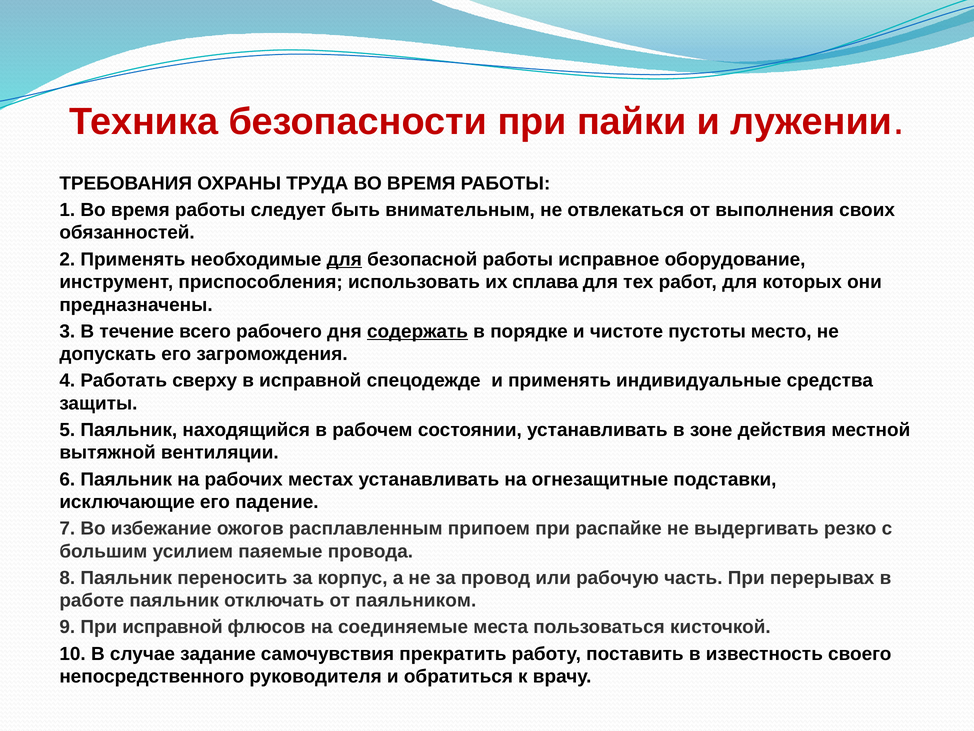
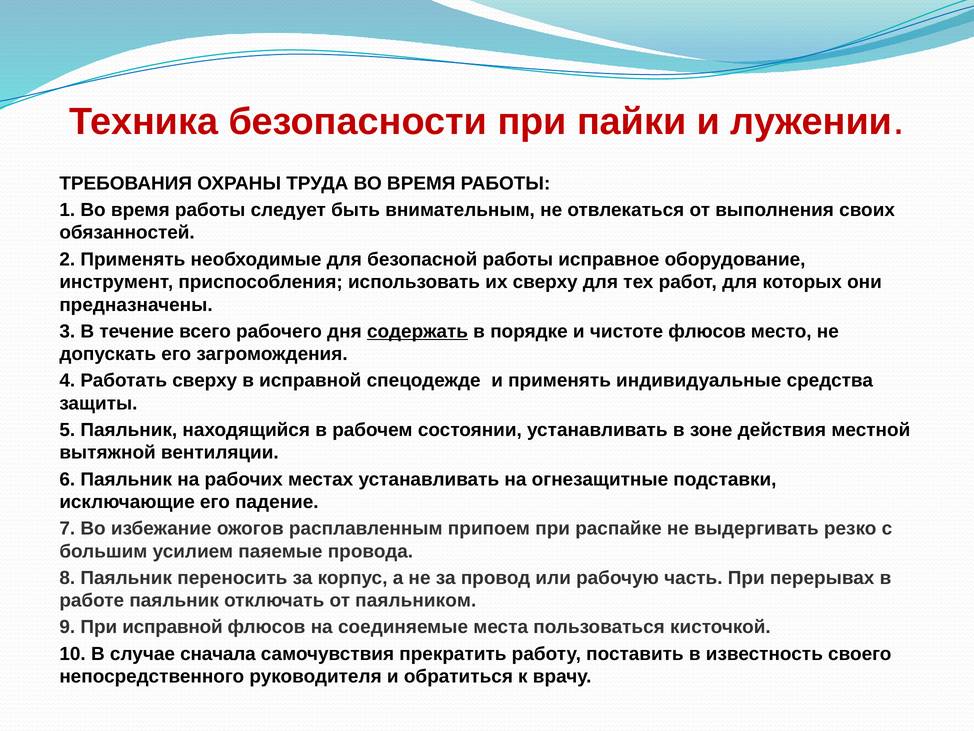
для at (344, 259) underline: present -> none
их сплава: сплава -> сверху
чистоте пустоты: пустоты -> флюсов
задание: задание -> сначала
